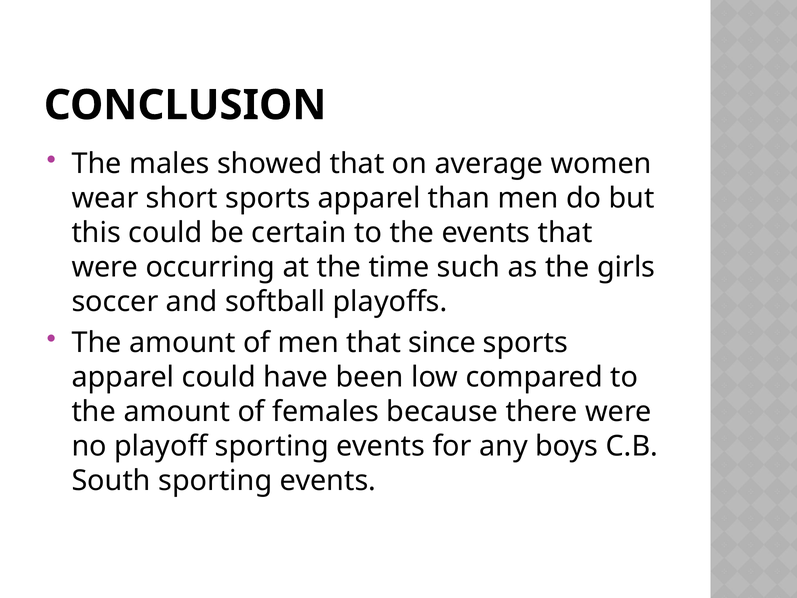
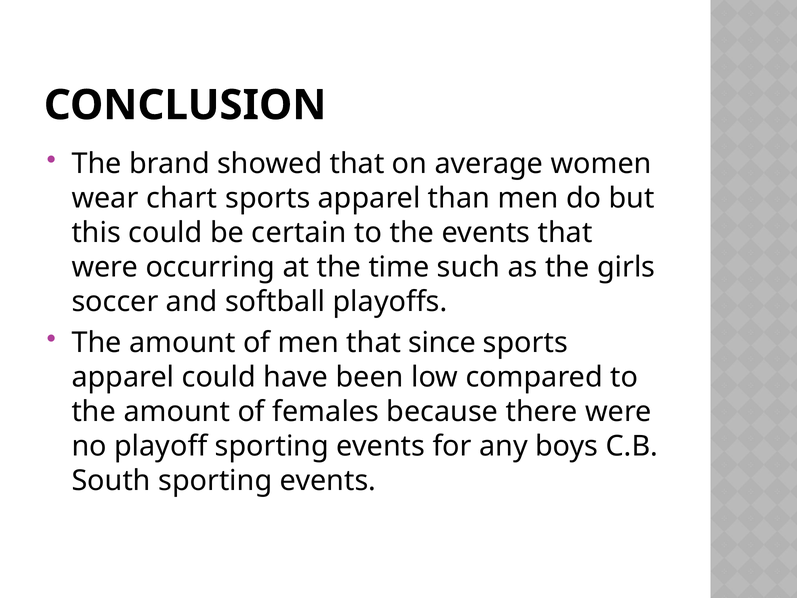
males: males -> brand
short: short -> chart
